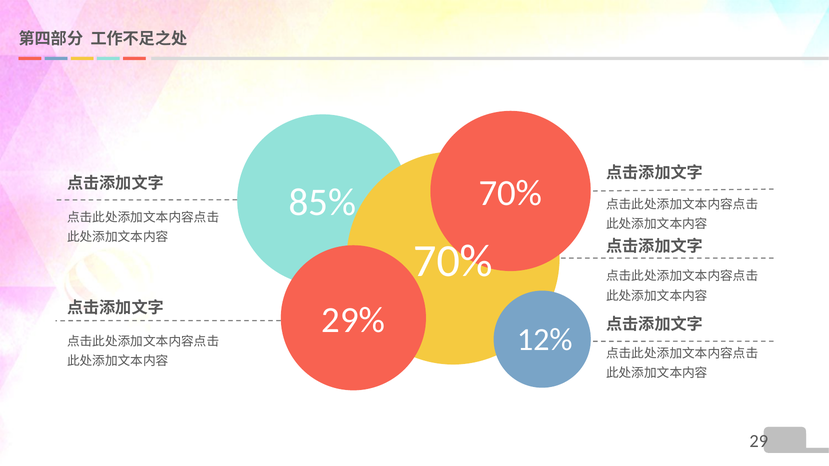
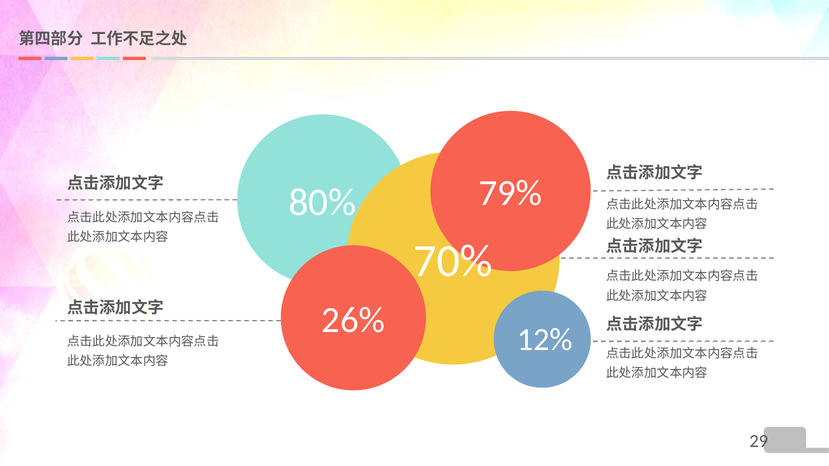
70% at (510, 193): 70% -> 79%
85%: 85% -> 80%
29%: 29% -> 26%
